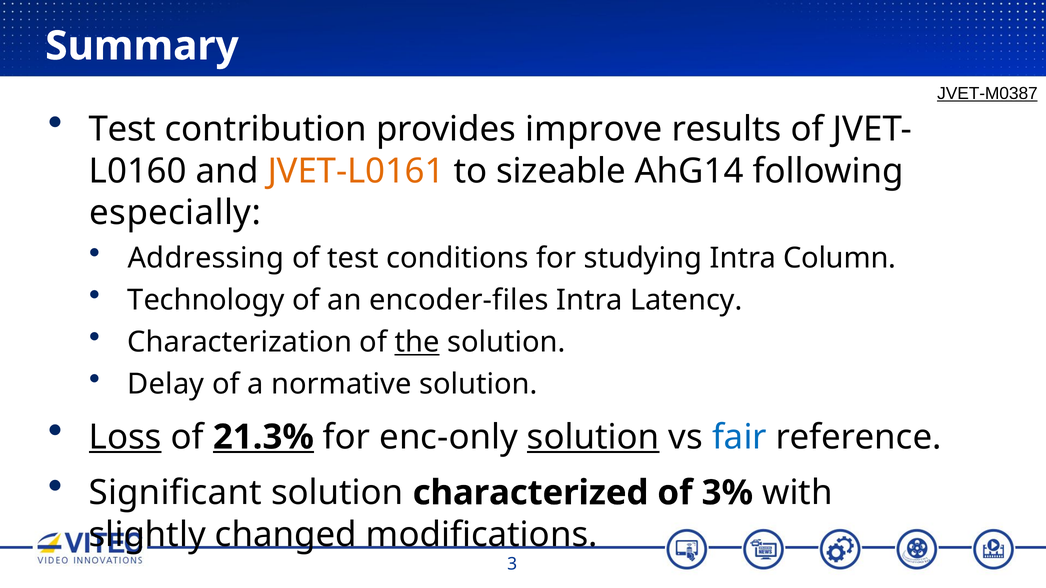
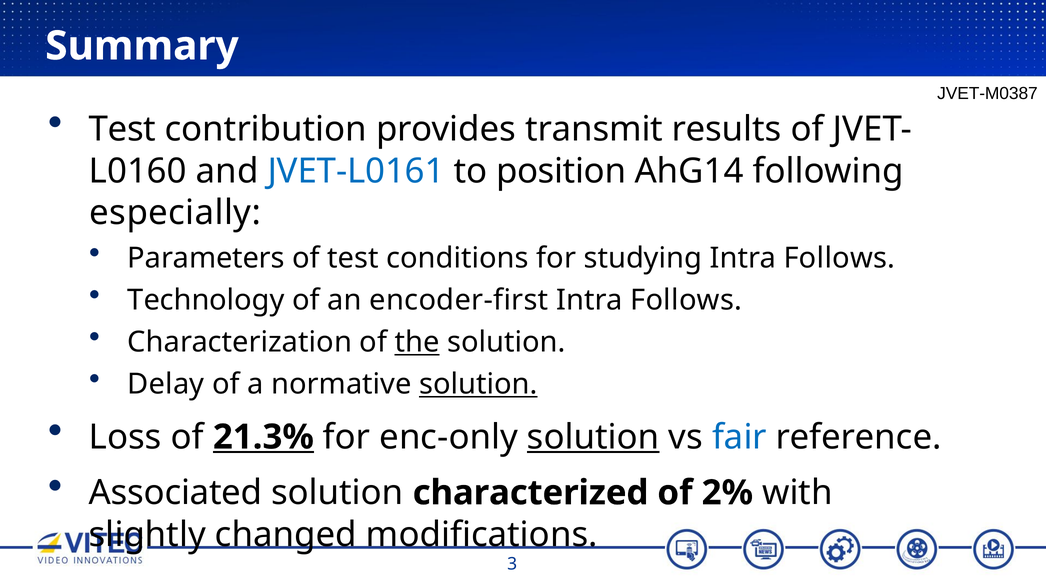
JVET-M0387 underline: present -> none
improve: improve -> transmit
JVET-L0161 colour: orange -> blue
sizeable: sizeable -> position
Addressing: Addressing -> Parameters
studying Intra Column: Column -> Follows
encoder-files: encoder-files -> encoder-first
Latency at (686, 300): Latency -> Follows
solution at (478, 385) underline: none -> present
Loss underline: present -> none
Significant: Significant -> Associated
3%: 3% -> 2%
